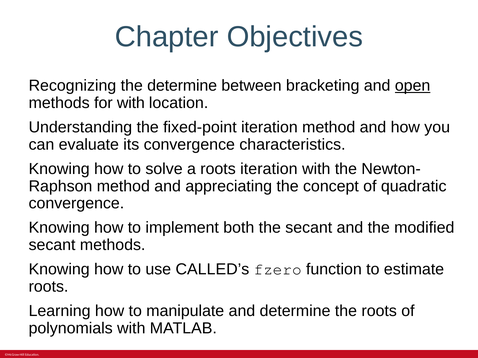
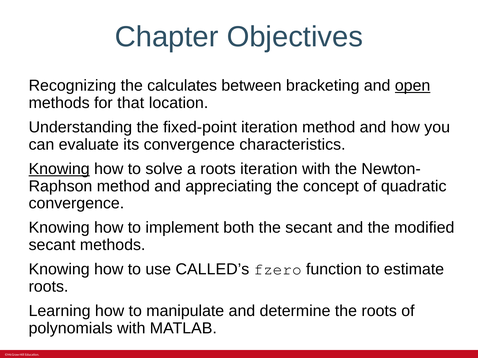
the determine: determine -> calculates
for with: with -> that
Knowing at (59, 169) underline: none -> present
